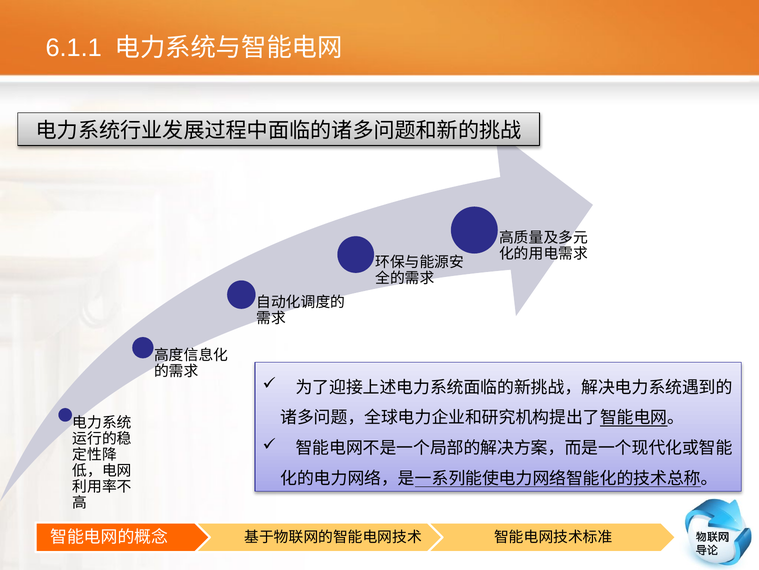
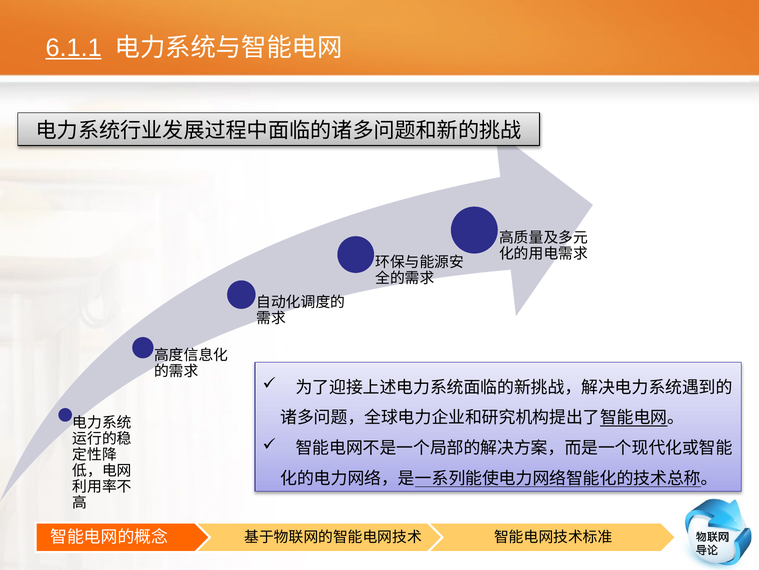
6.1.1 underline: none -> present
